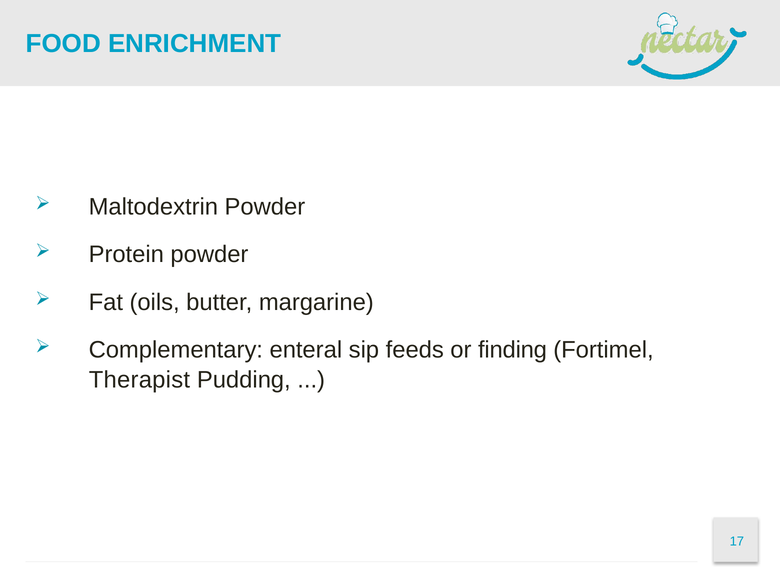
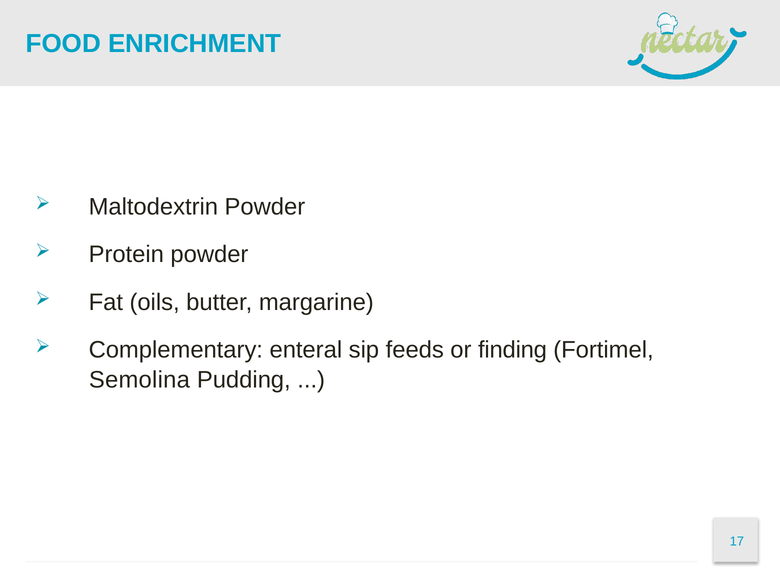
Therapist: Therapist -> Semolina
